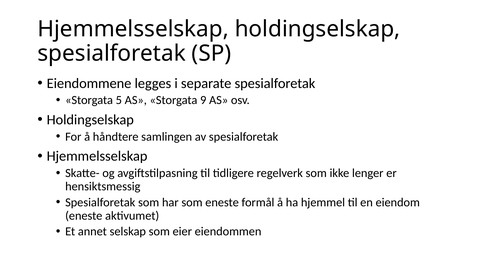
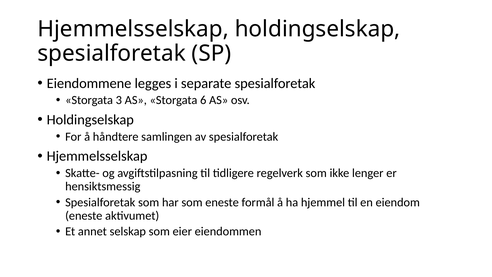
5: 5 -> 3
9: 9 -> 6
